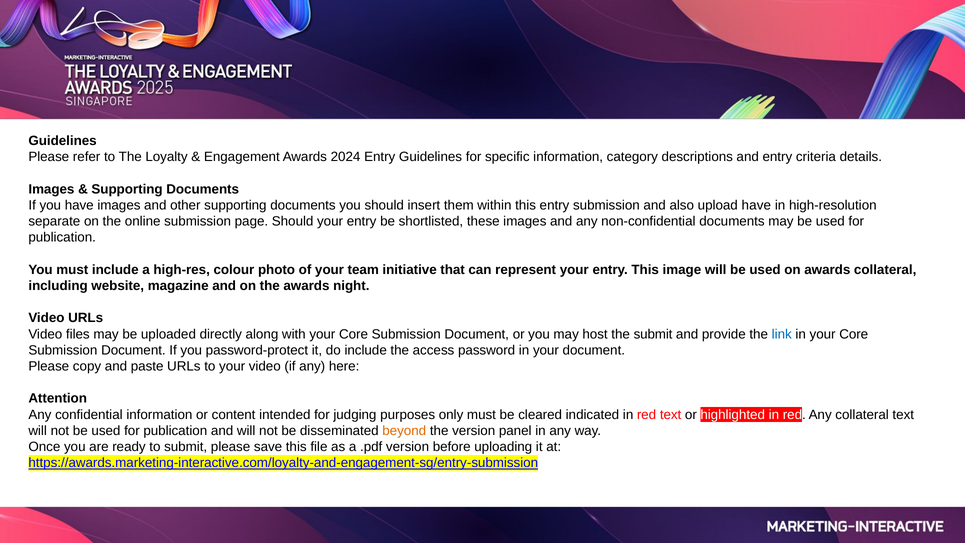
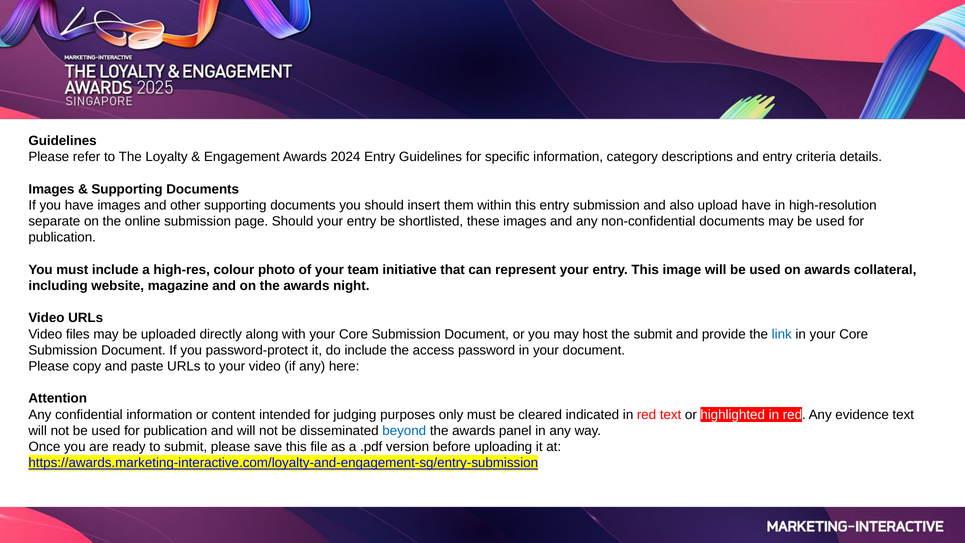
Any collateral: collateral -> evidence
beyond colour: orange -> blue
version at (474, 431): version -> awards
